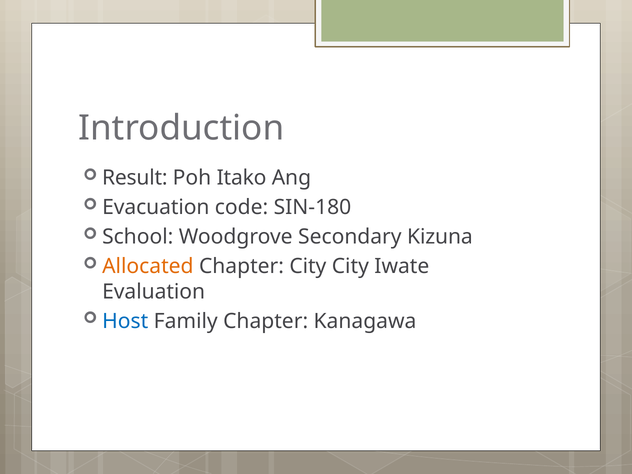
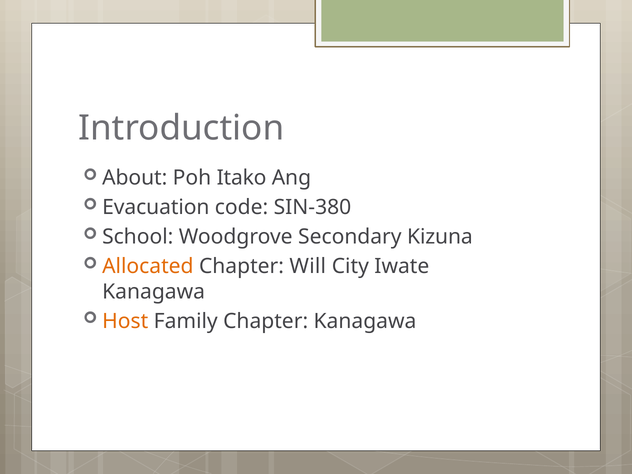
Result: Result -> About
SIN-180: SIN-180 -> SIN-380
Chapter City: City -> Will
Evaluation at (154, 292): Evaluation -> Kanagawa
Host colour: blue -> orange
